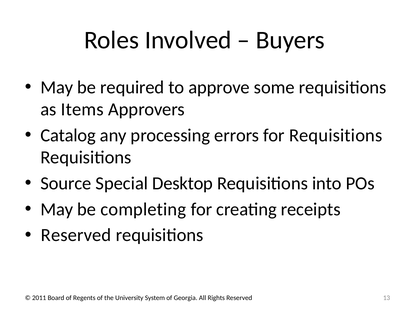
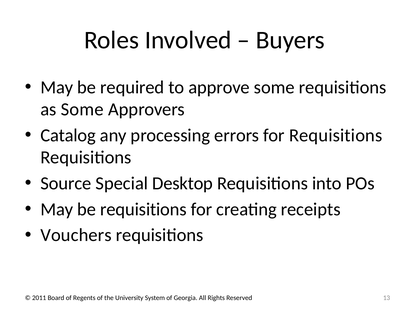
as Items: Items -> Some
be completing: completing -> requisitions
Reserved at (76, 235): Reserved -> Vouchers
